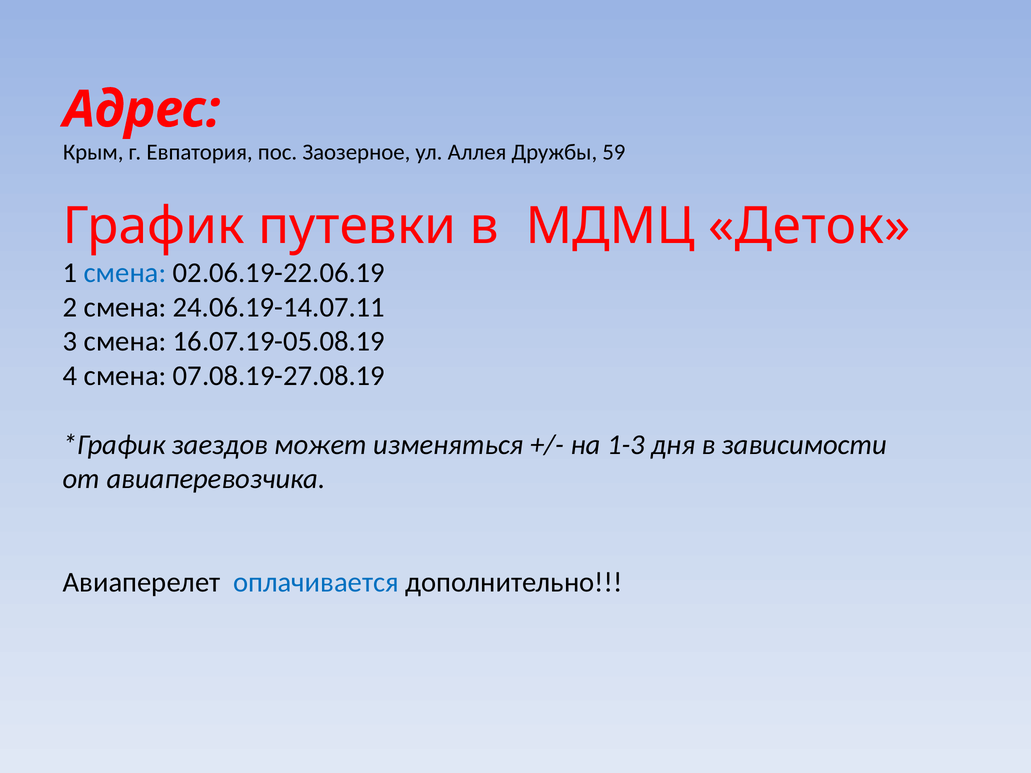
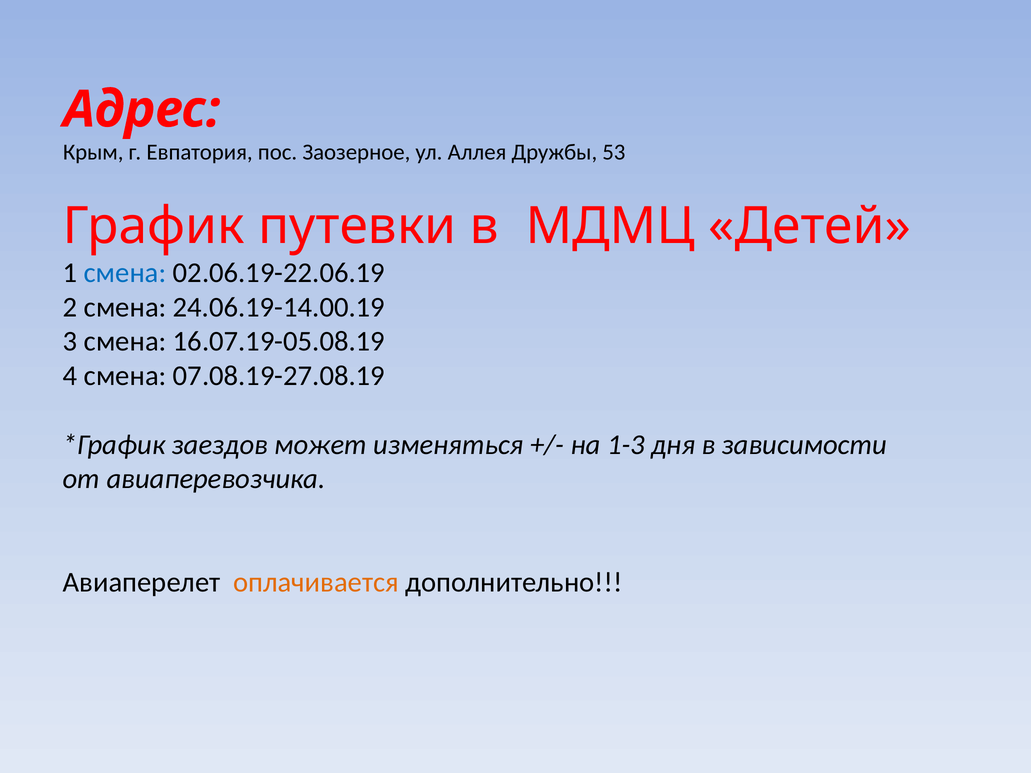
59: 59 -> 53
Деток: Деток -> Детей
24.06.19-14.07.11: 24.06.19-14.07.11 -> 24.06.19-14.00.19
оплачивается colour: blue -> orange
